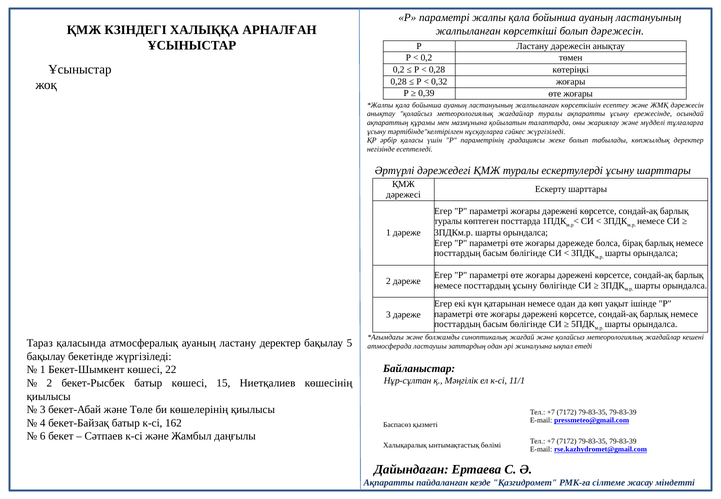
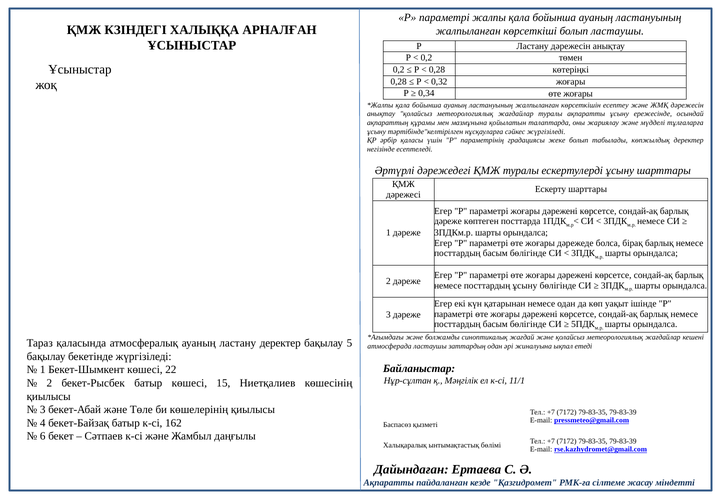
болып дәрежесін: дәрежесін -> ластаушы
0,39: 0,39 -> 0,34
туралы at (448, 221): туралы -> дәреже
